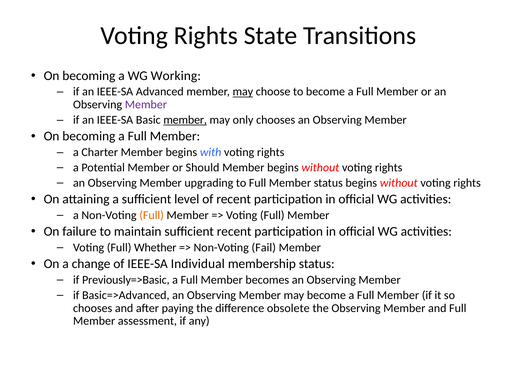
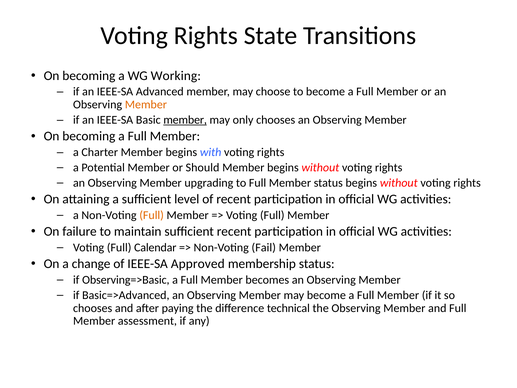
may at (243, 92) underline: present -> none
Member at (146, 105) colour: purple -> orange
Whether: Whether -> Calendar
Individual: Individual -> Approved
Previously=>Basic: Previously=>Basic -> Observing=>Basic
obsolete: obsolete -> technical
